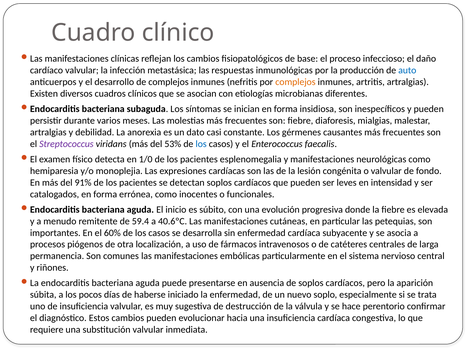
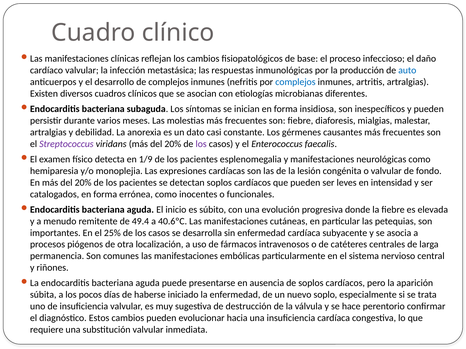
complejos at (295, 82) colour: orange -> blue
viridans más del 53%: 53% -> 20%
los at (201, 144) colour: blue -> purple
1/0: 1/0 -> 1/9
En más del 91%: 91% -> 20%
59.4: 59.4 -> 49.4
60%: 60% -> 25%
